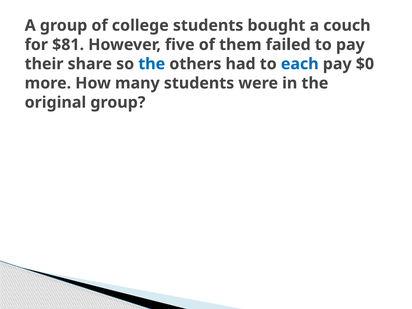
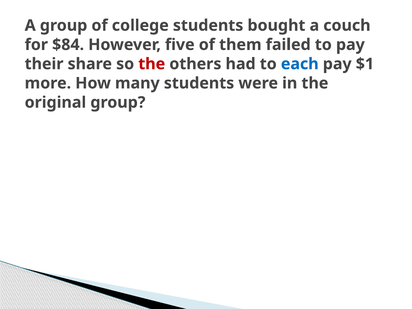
$81: $81 -> $84
the at (152, 64) colour: blue -> red
$0: $0 -> $1
